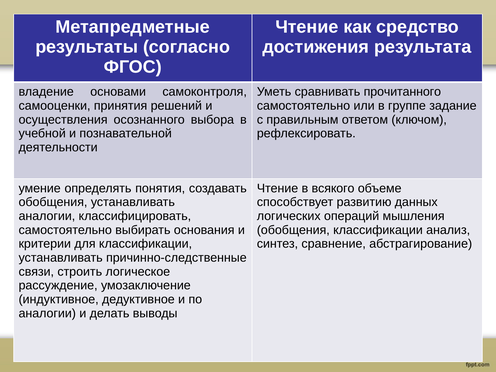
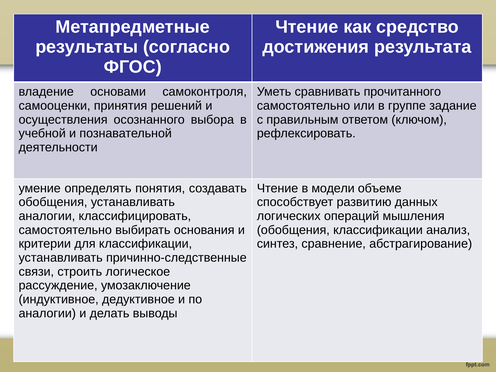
всякого: всякого -> модели
